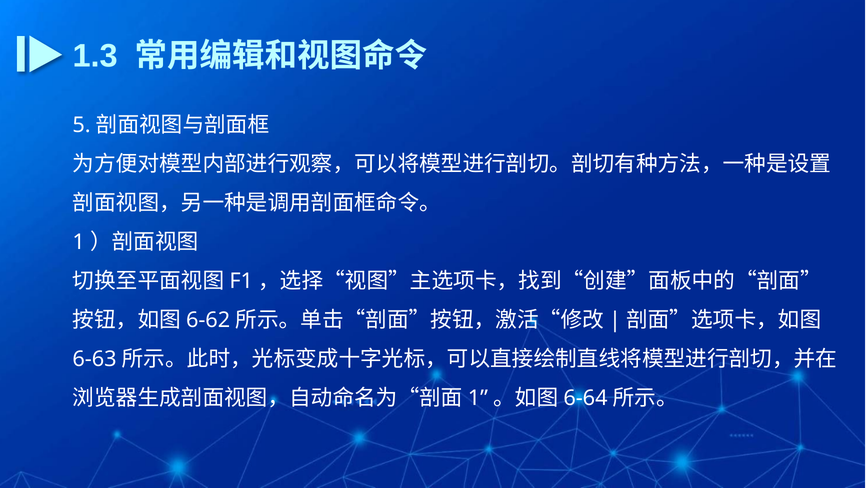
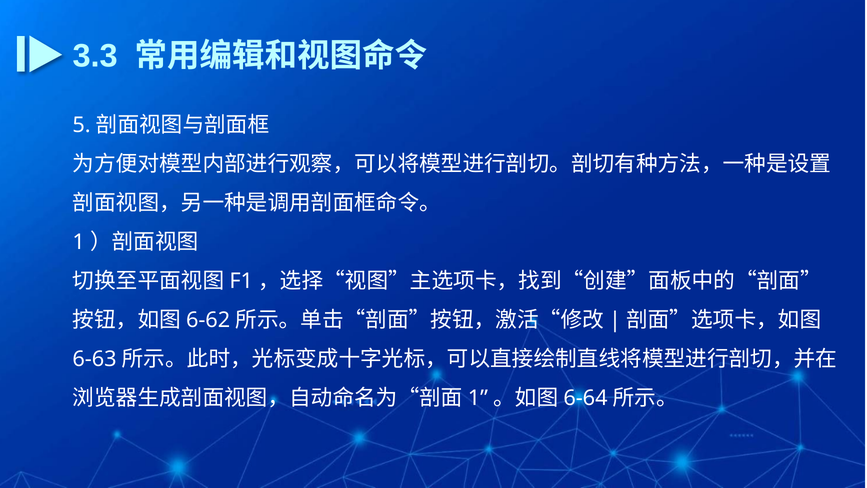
1.3: 1.3 -> 3.3
